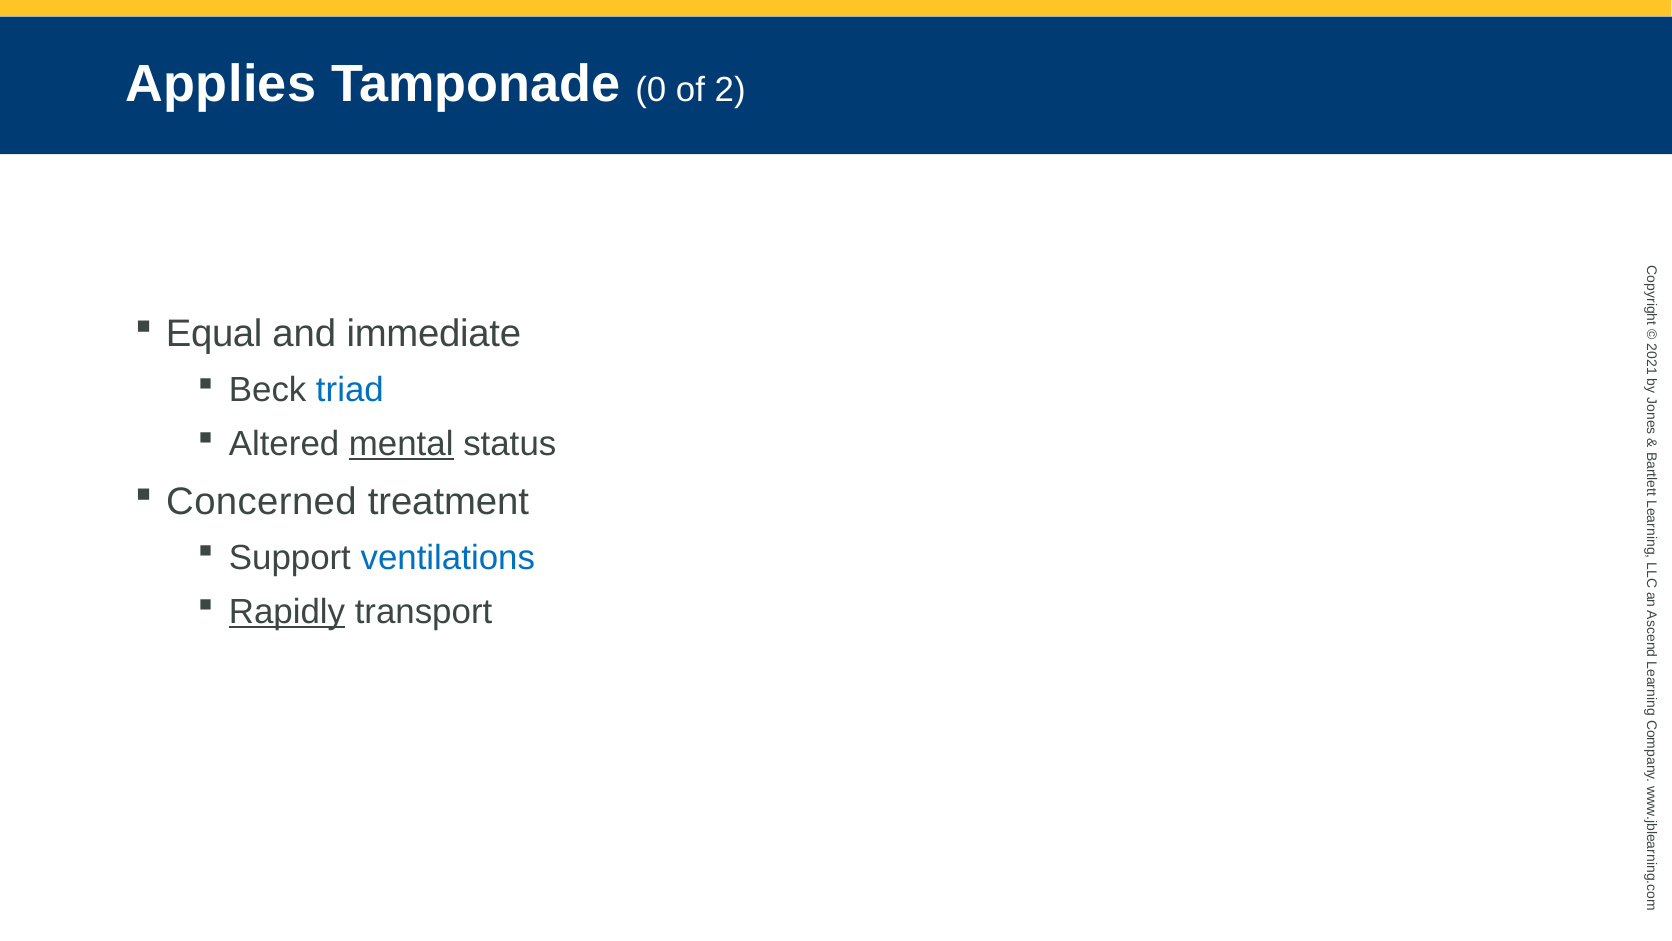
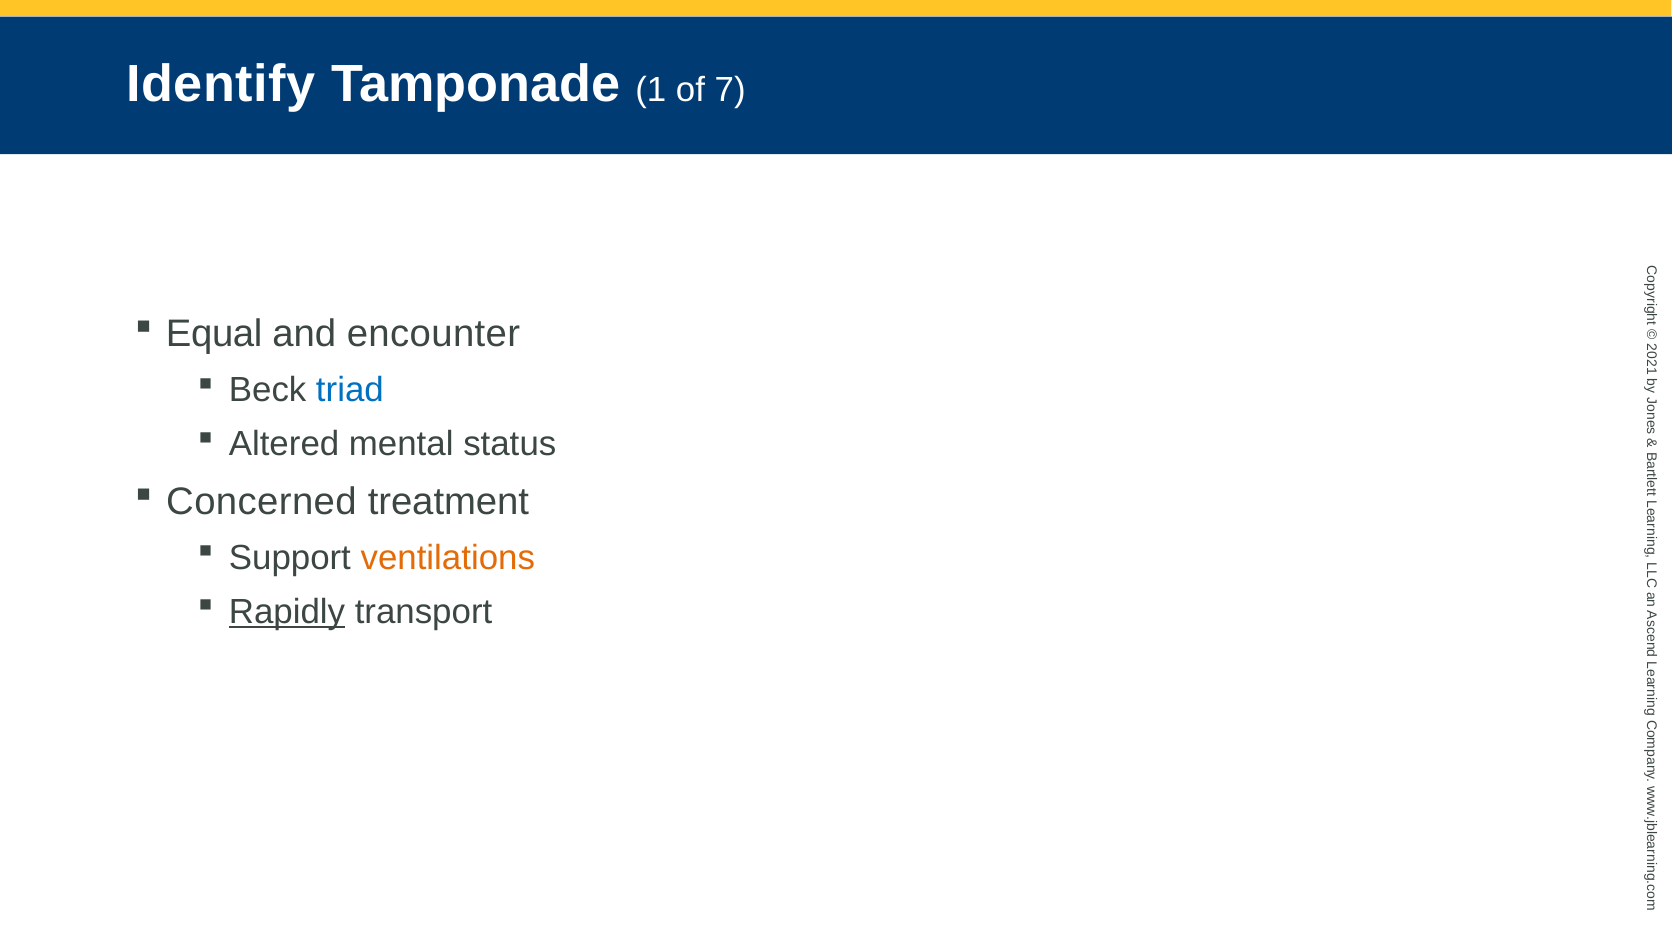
Applies: Applies -> Identify
Tamponade 0: 0 -> 1
of 2: 2 -> 7
immediate: immediate -> encounter
mental underline: present -> none
ventilations colour: blue -> orange
